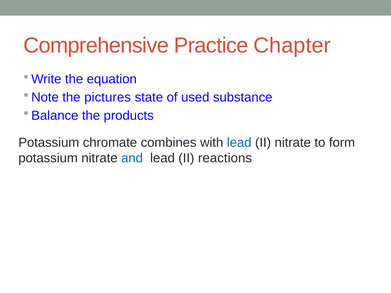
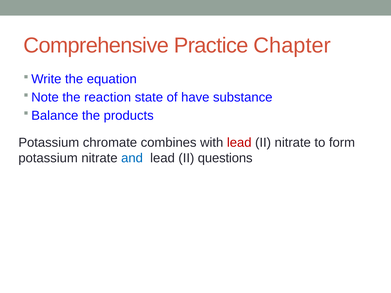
pictures: pictures -> reaction
used: used -> have
lead at (239, 143) colour: blue -> red
reactions: reactions -> questions
